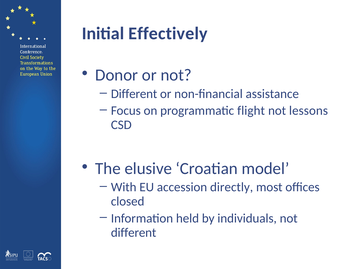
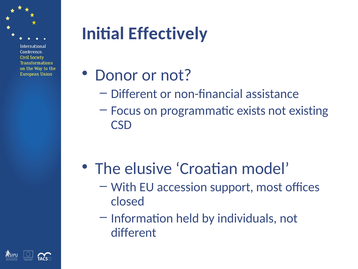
flight: flight -> exists
lessons: lessons -> existing
directly: directly -> support
